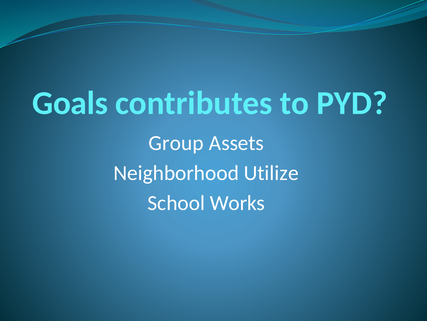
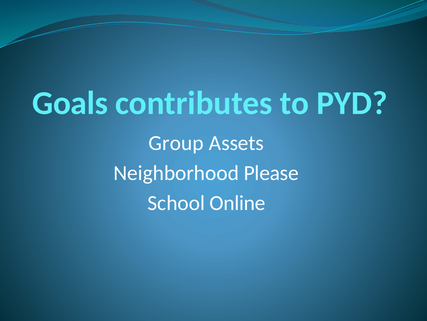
Utilize: Utilize -> Please
Works: Works -> Online
